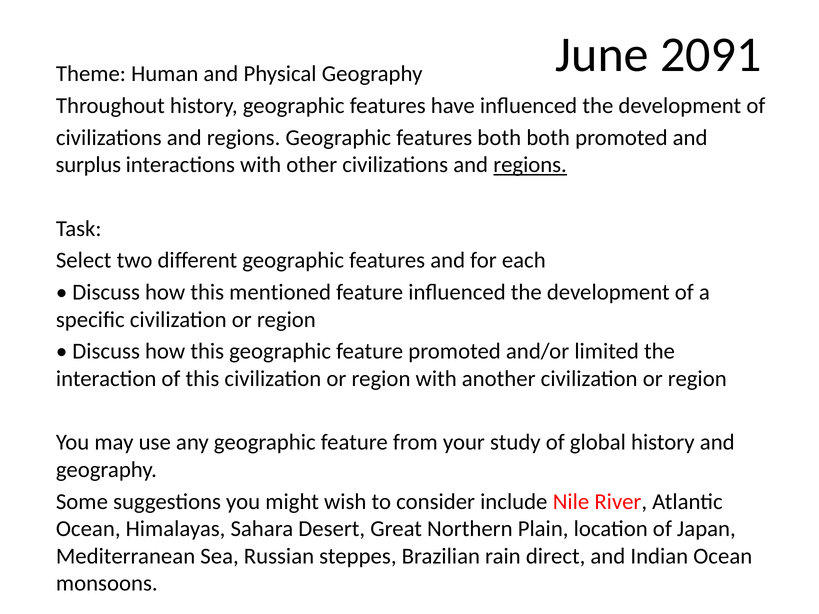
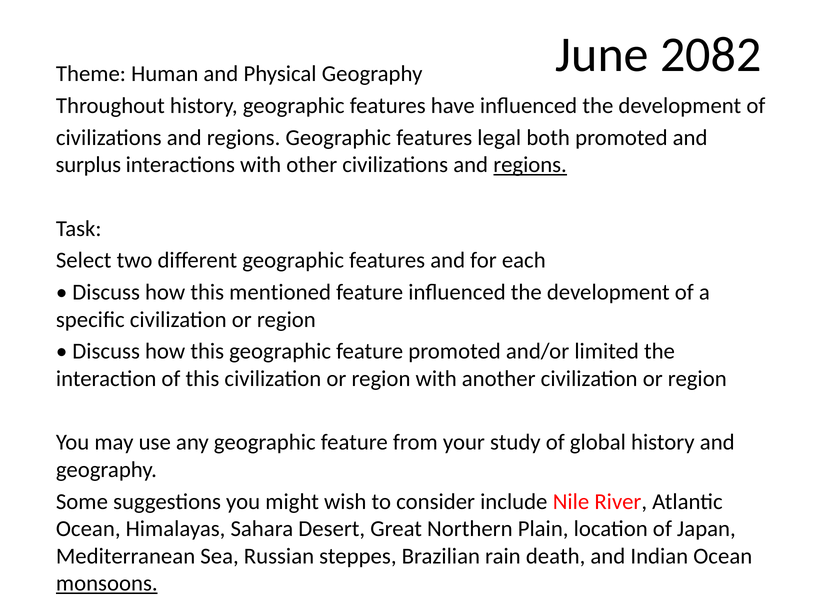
2091: 2091 -> 2082
features both: both -> legal
direct: direct -> death
monsoons underline: none -> present
